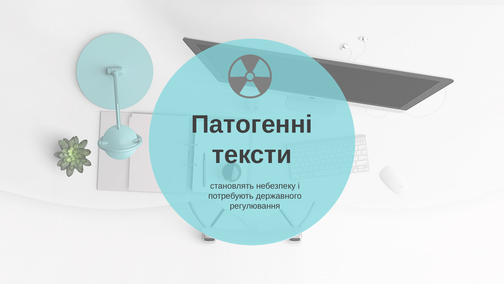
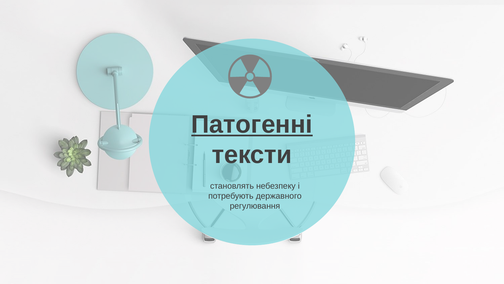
Патогенні underline: none -> present
